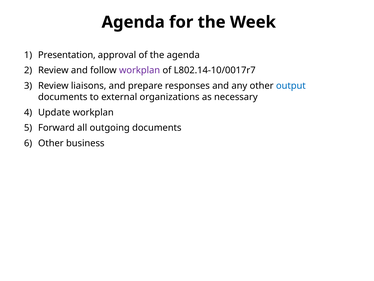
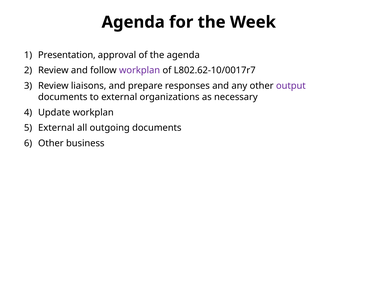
L802.14-10/0017r7: L802.14-10/0017r7 -> L802.62-10/0017r7
output colour: blue -> purple
Forward at (56, 128): Forward -> External
